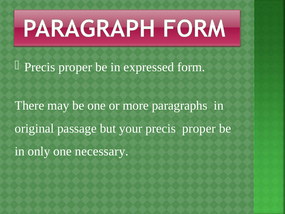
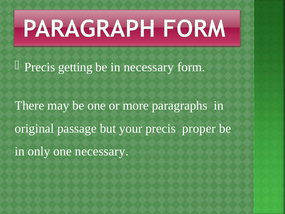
proper at (75, 67): proper -> getting
in expressed: expressed -> necessary
